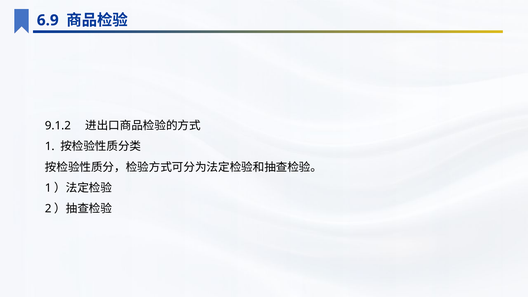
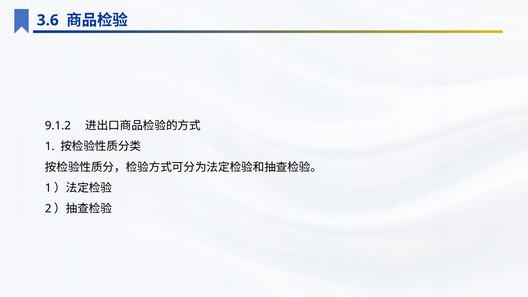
6.9: 6.9 -> 3.6
